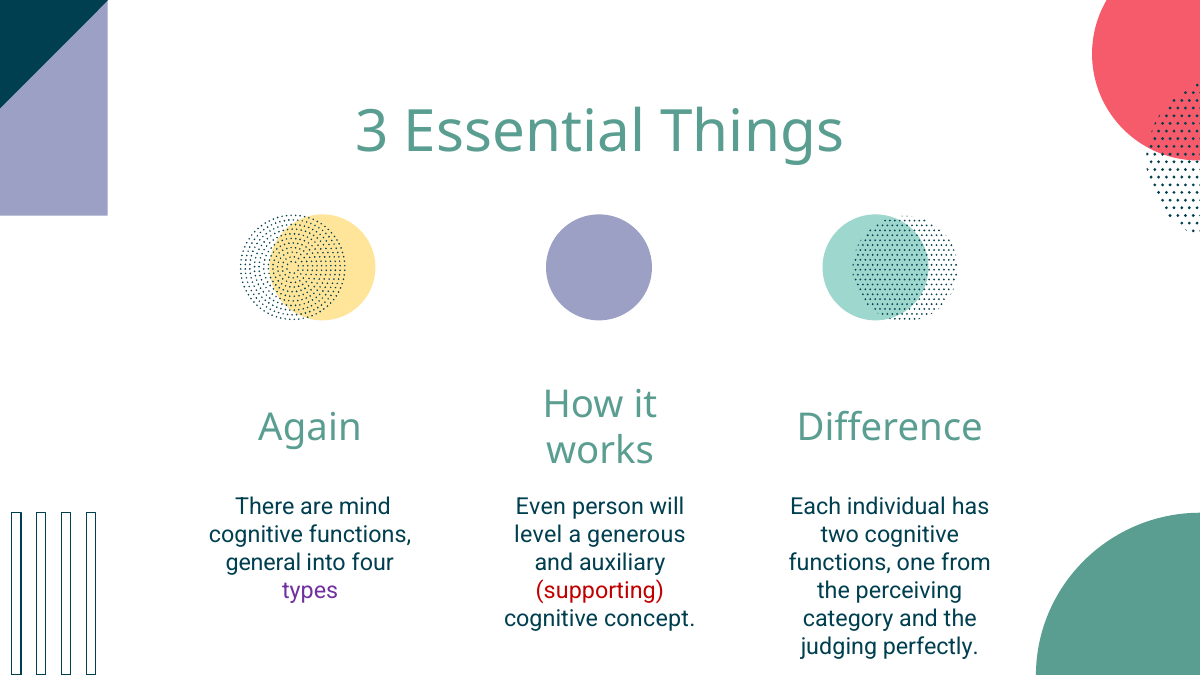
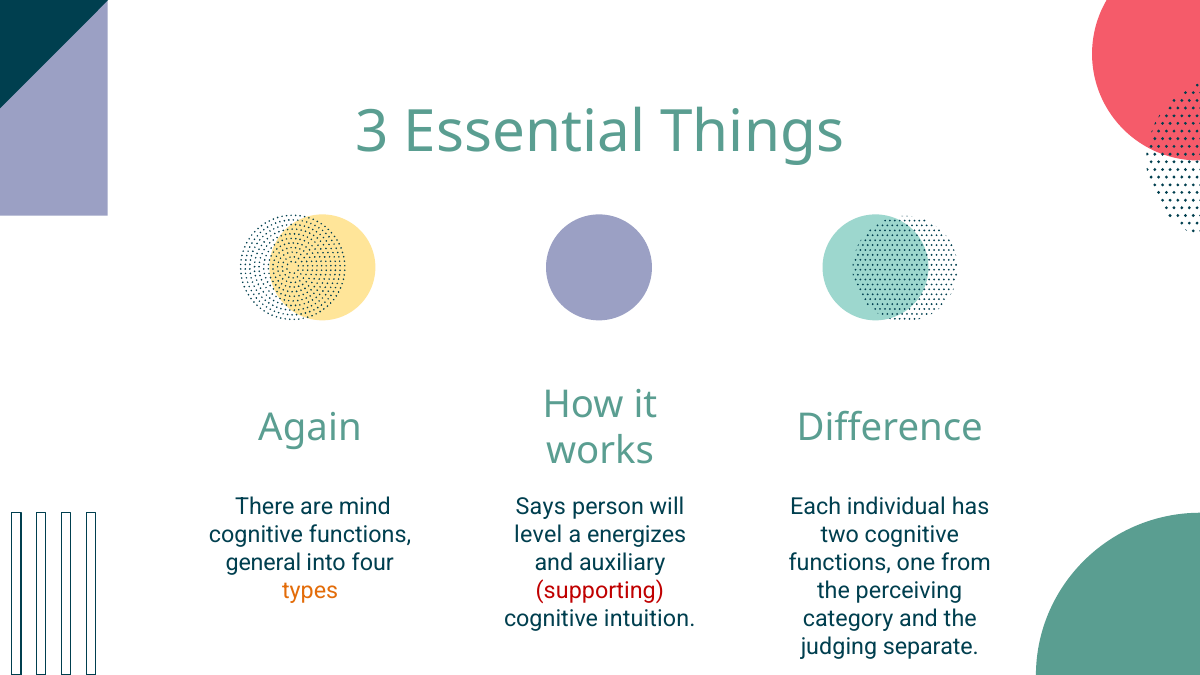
Even: Even -> Says
generous: generous -> energizes
types colour: purple -> orange
concept: concept -> intuition
perfectly: perfectly -> separate
